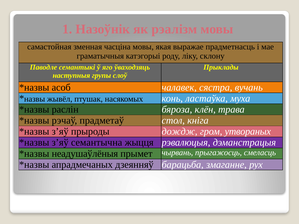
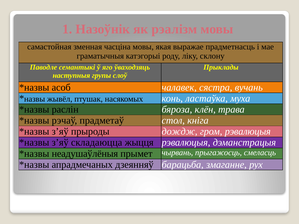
гром утвораных: утвораных -> рэвалюцыя
семантычна: семантычна -> складаюцца
